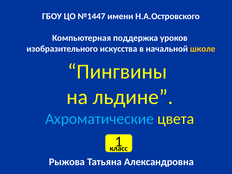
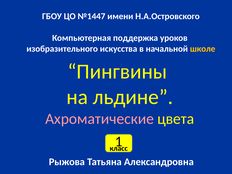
Ахроматические colour: light blue -> pink
